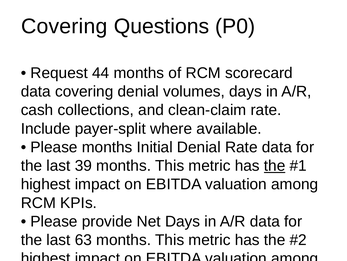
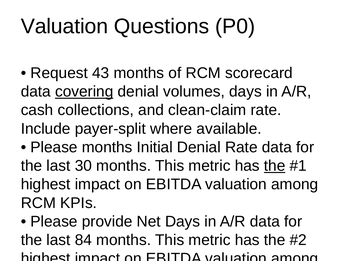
Covering at (64, 26): Covering -> Valuation
44: 44 -> 43
covering at (84, 91) underline: none -> present
39: 39 -> 30
63: 63 -> 84
